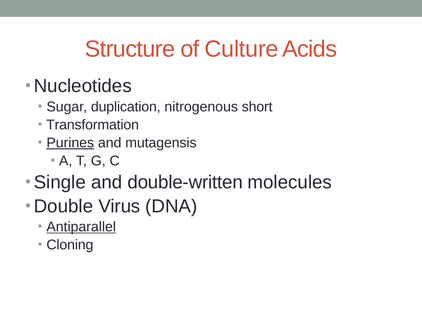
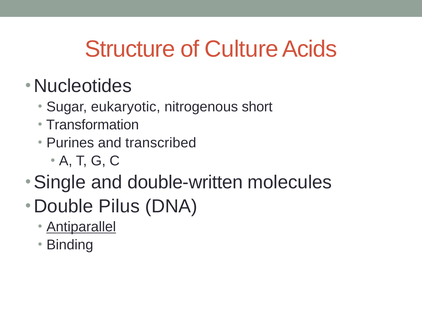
duplication: duplication -> eukaryotic
Purines underline: present -> none
mutagensis: mutagensis -> transcribed
Virus: Virus -> Pilus
Cloning: Cloning -> Binding
